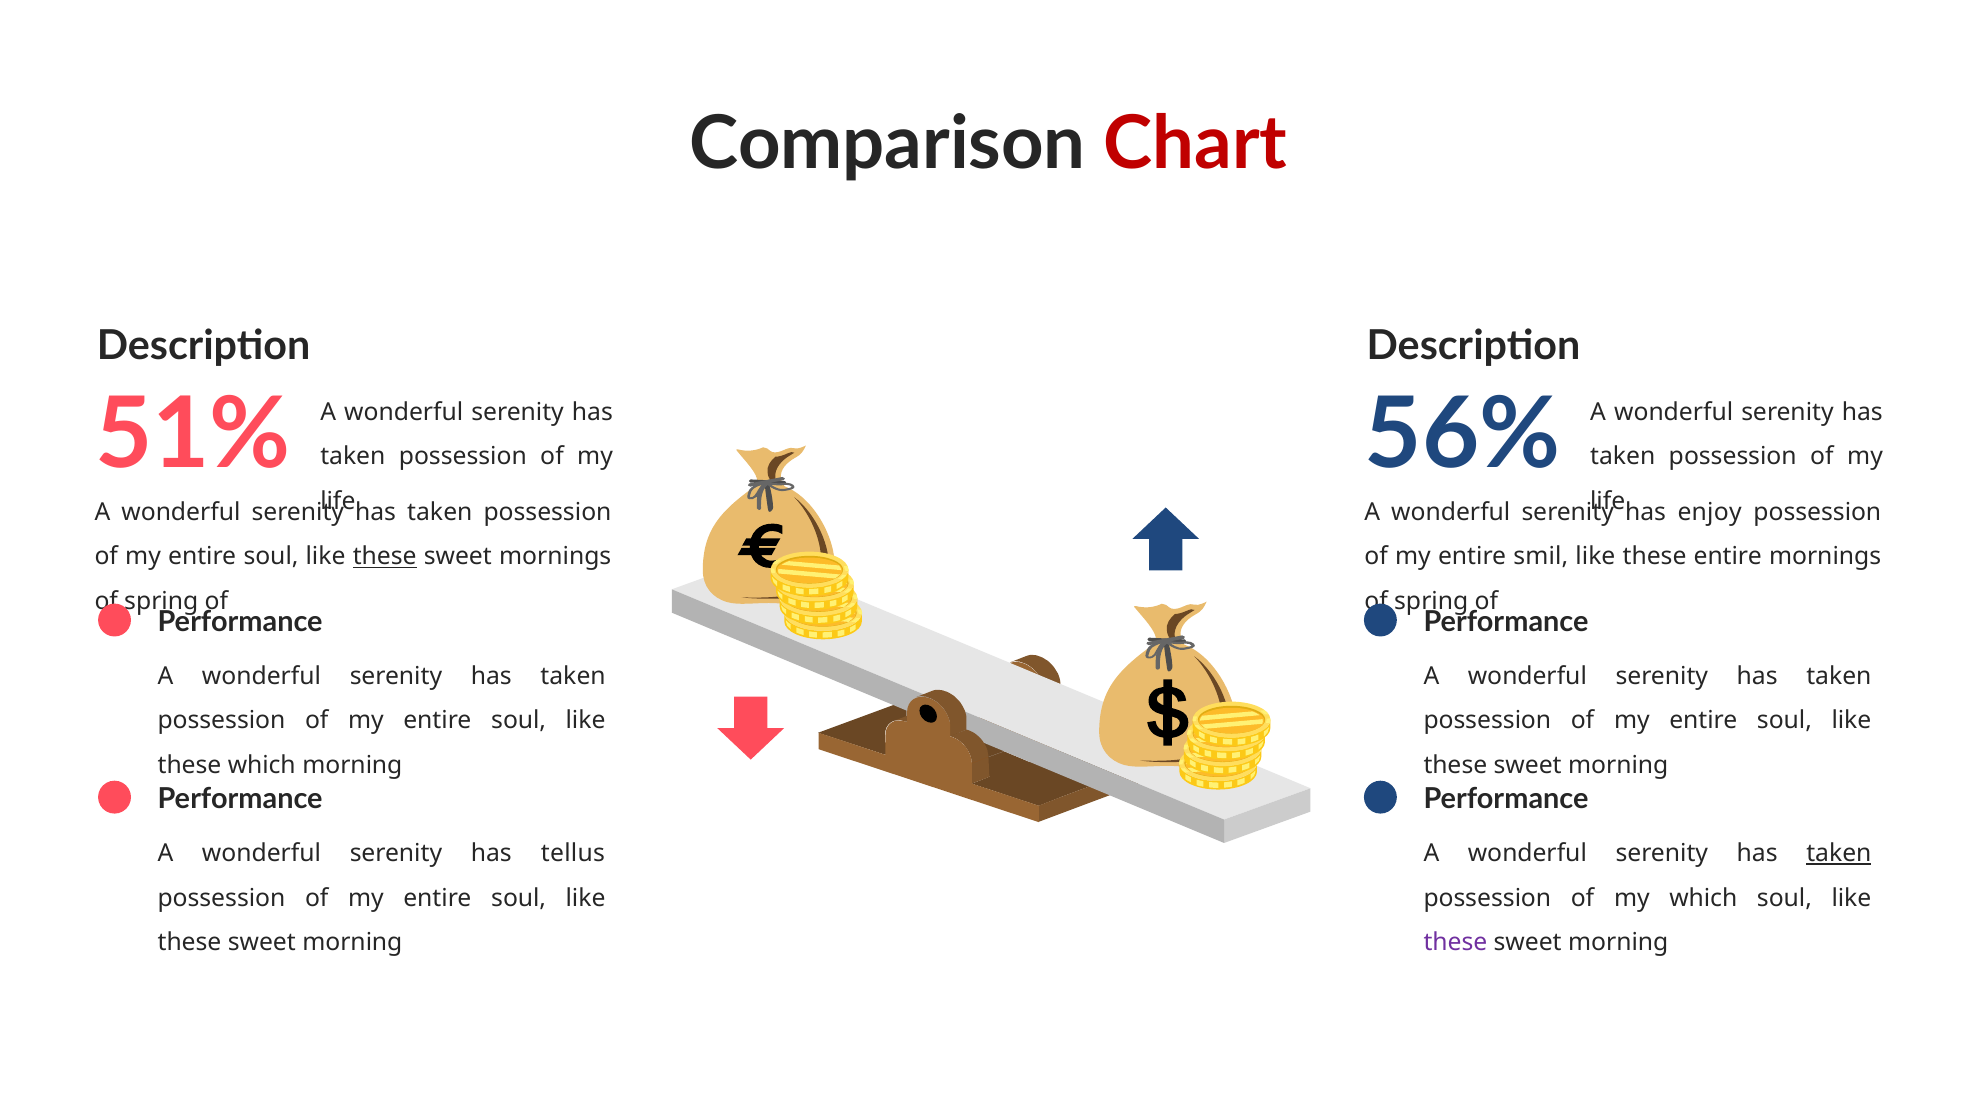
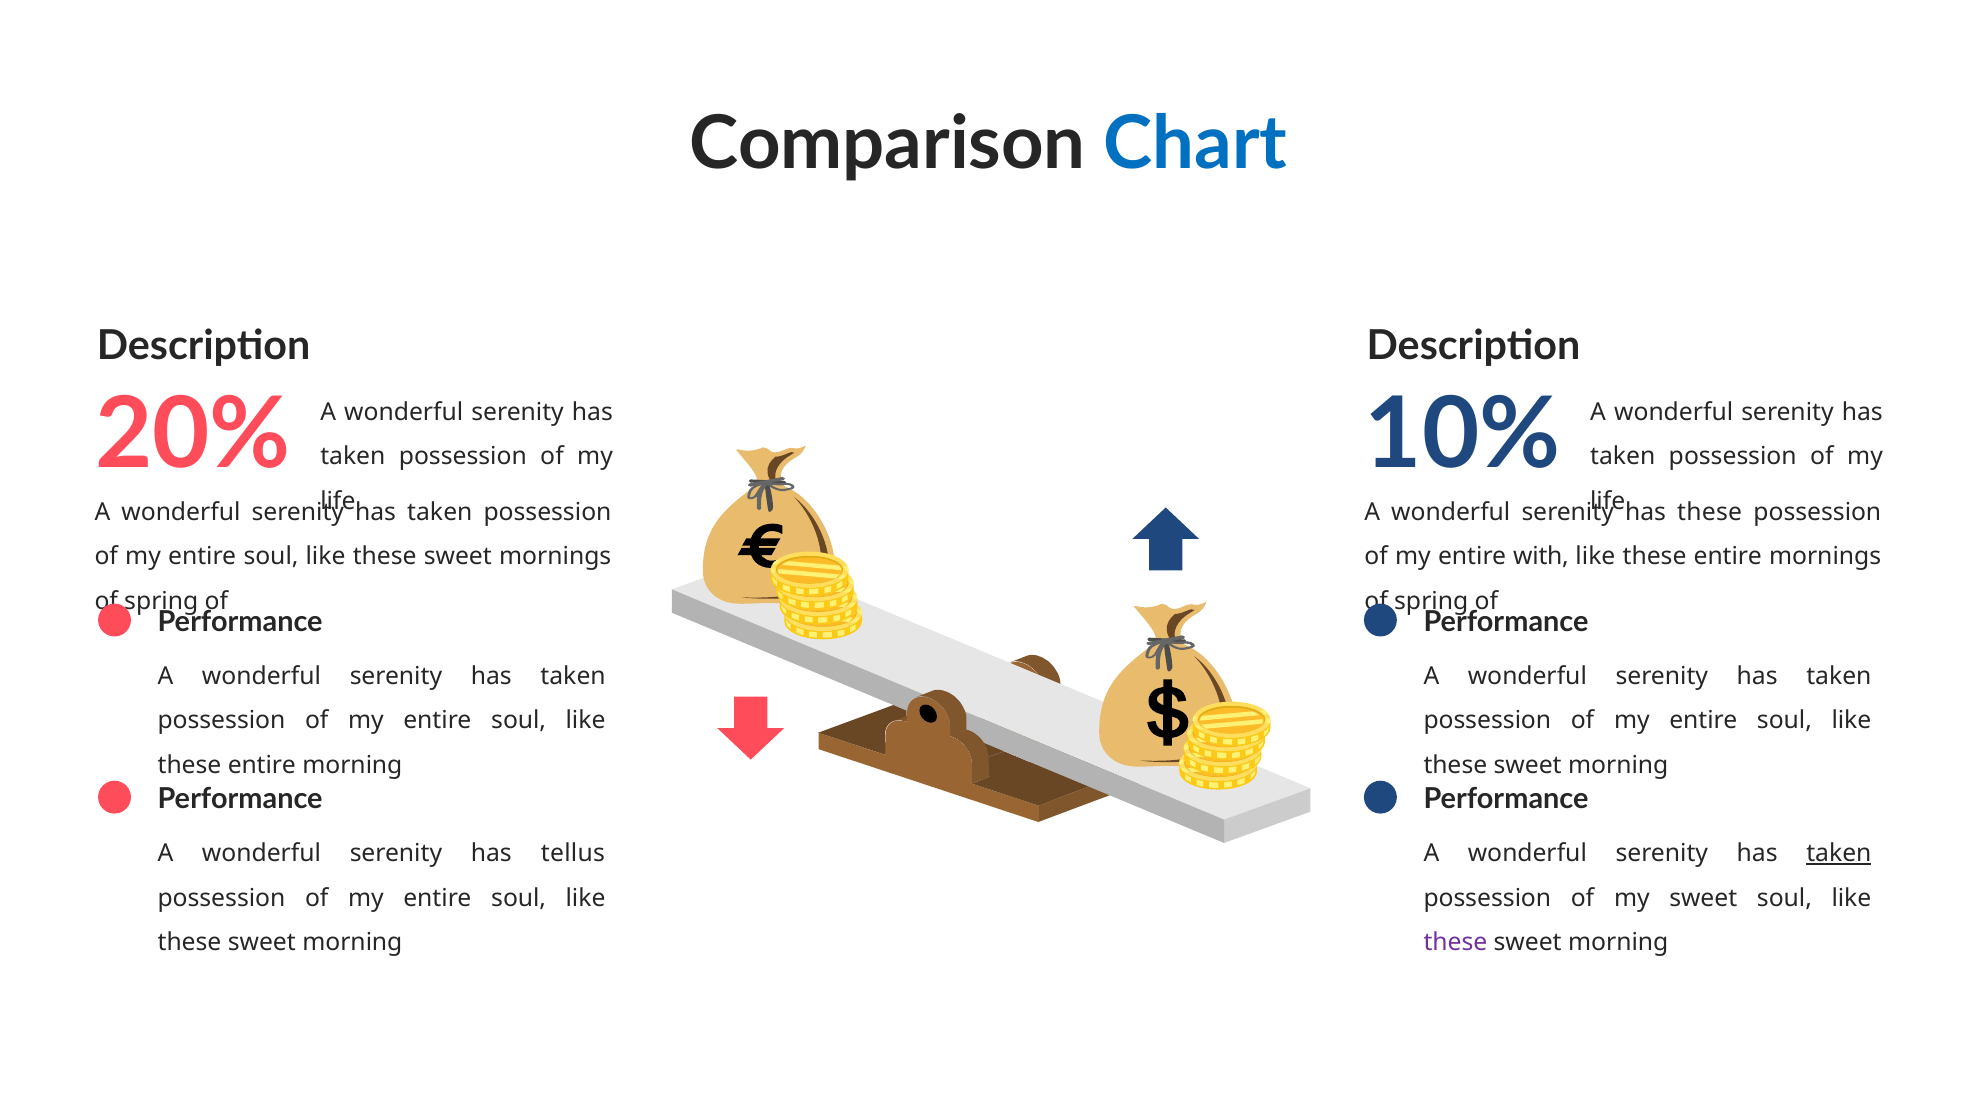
Chart colour: red -> blue
51%: 51% -> 20%
56%: 56% -> 10%
has enjoy: enjoy -> these
these at (385, 557) underline: present -> none
smil: smil -> with
which at (262, 766): which -> entire
my which: which -> sweet
